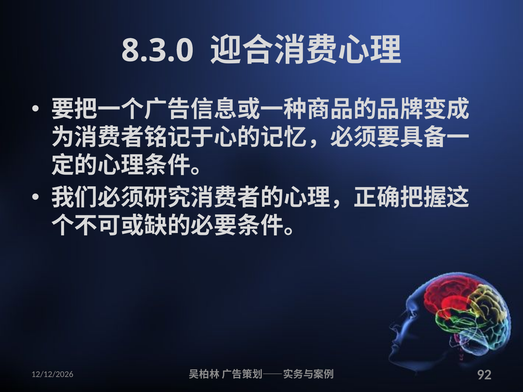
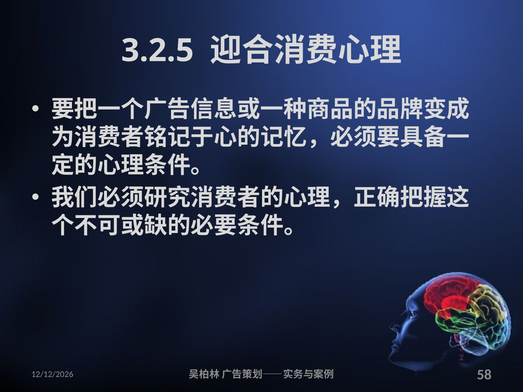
8.3.0: 8.3.0 -> 3.2.5
92: 92 -> 58
